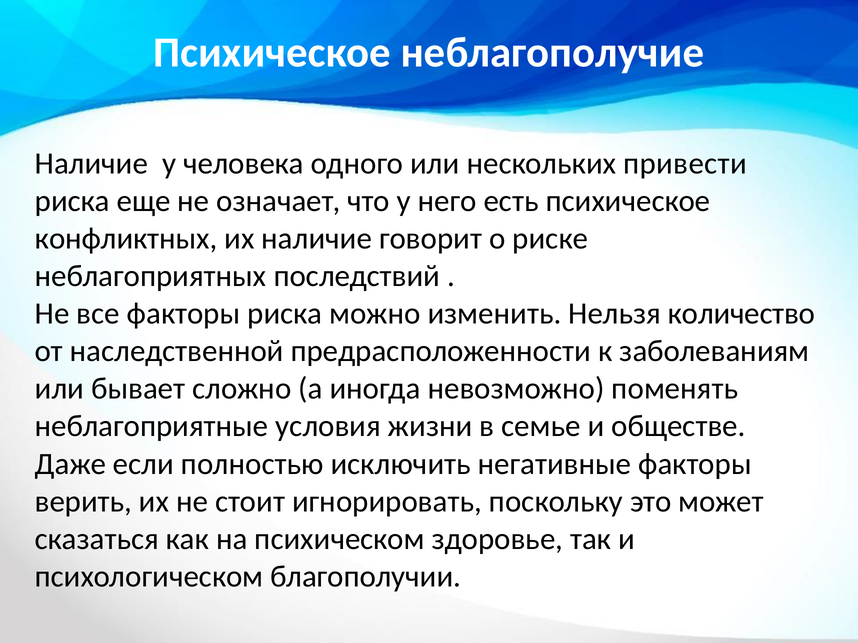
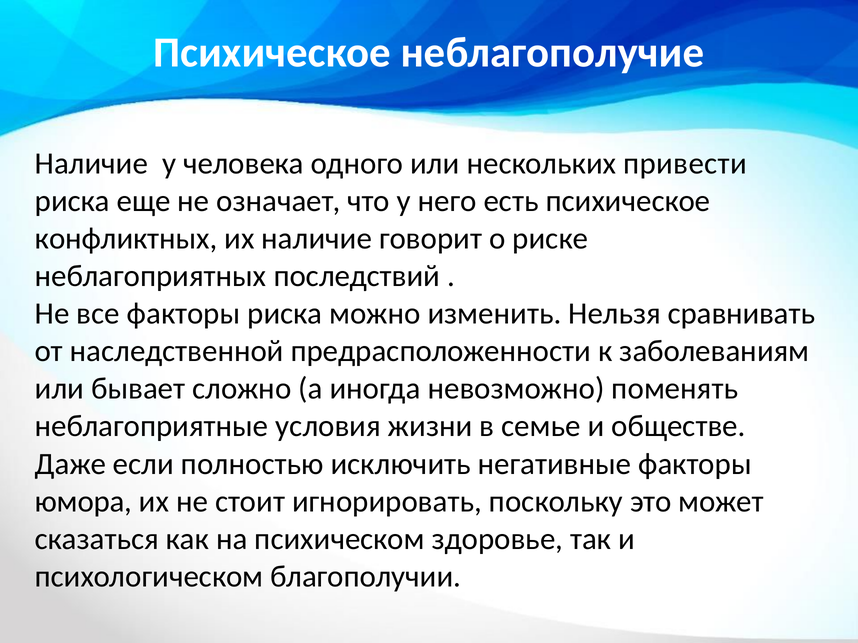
количество: количество -> сравнивать
верить: верить -> юмора
